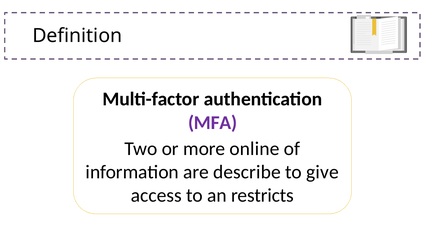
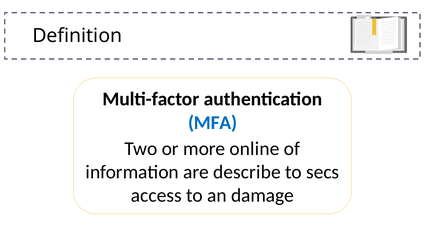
MFA colour: purple -> blue
give: give -> secs
restricts: restricts -> damage
